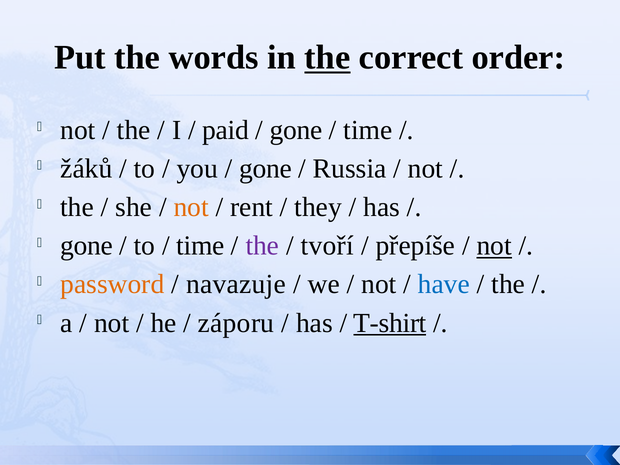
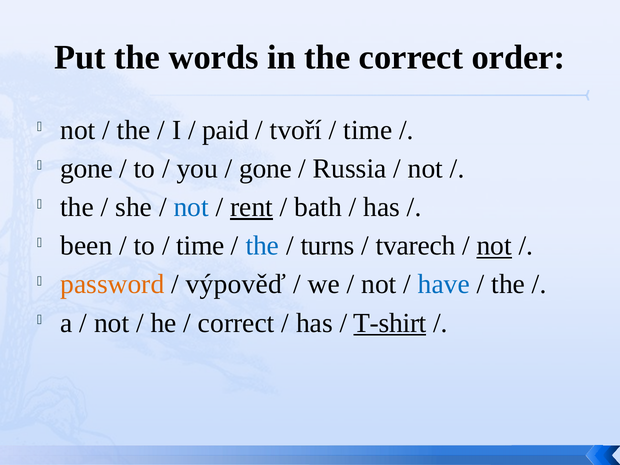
the at (327, 58) underline: present -> none
gone at (296, 130): gone -> tvoří
žáků at (86, 169): žáků -> gone
not at (191, 207) colour: orange -> blue
rent underline: none -> present
they: they -> bath
gone at (86, 246): gone -> been
the at (262, 246) colour: purple -> blue
tvoří: tvoří -> turns
přepíše: přepíše -> tvarech
navazuje: navazuje -> výpověď
záporu at (236, 323): záporu -> correct
